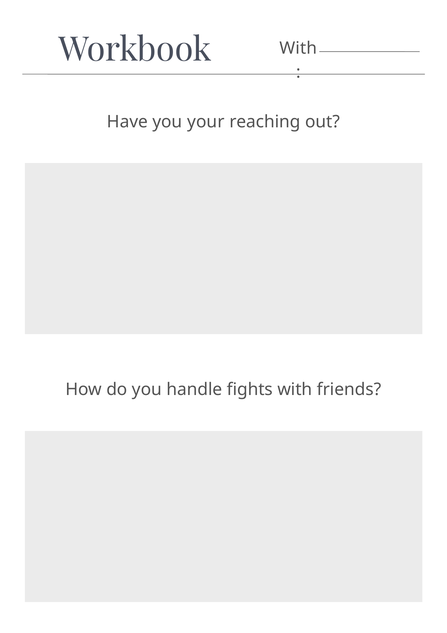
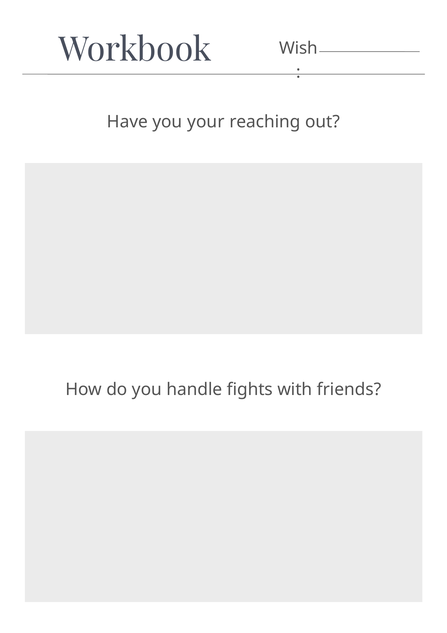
With at (298, 48): With -> Wish
